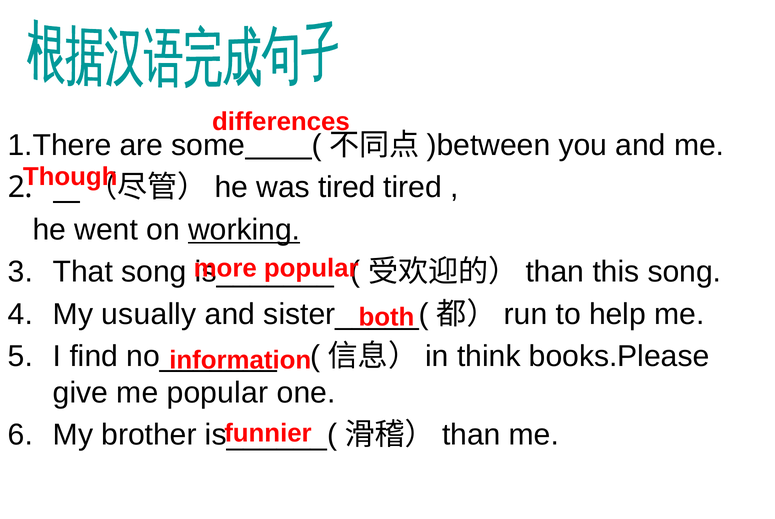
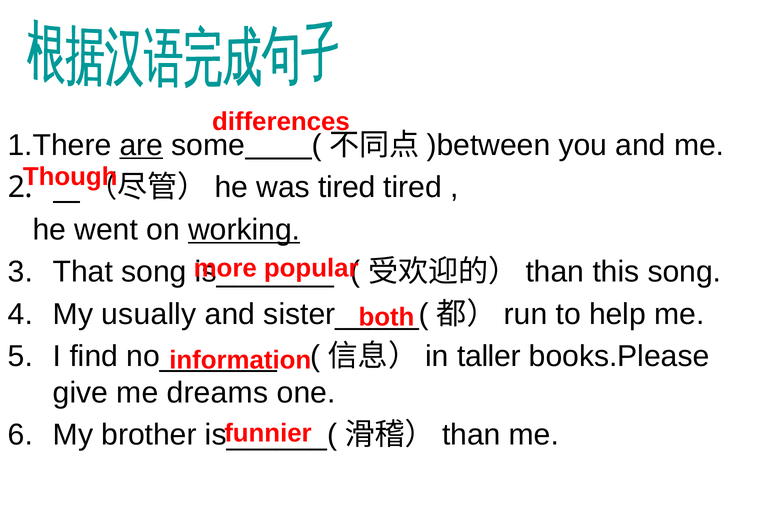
are underline: none -> present
think: think -> taller
me popular: popular -> dreams
